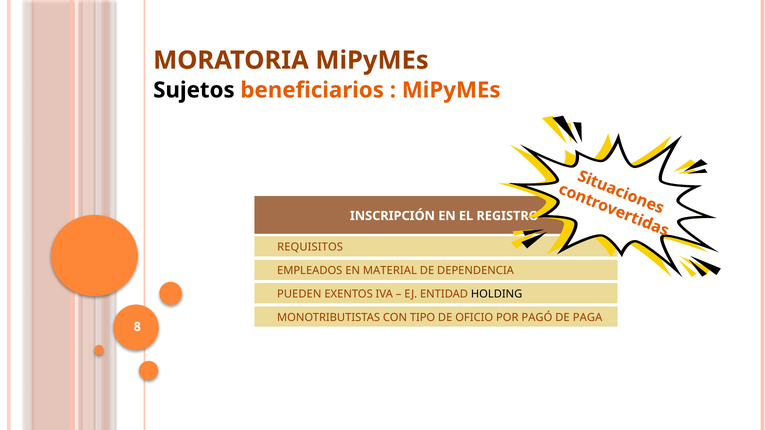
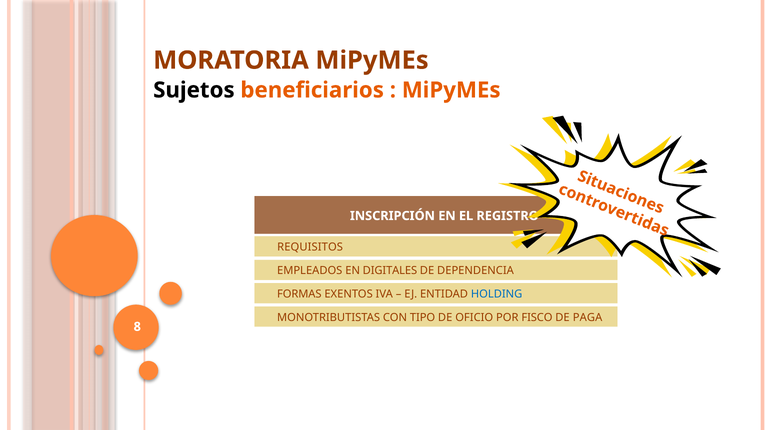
MATERIAL: MATERIAL -> DIGITALES
PUEDEN: PUEDEN -> FORMAS
HOLDING colour: black -> blue
PAGÓ: PAGÓ -> FISCO
